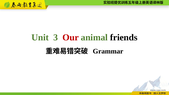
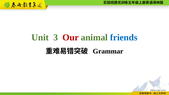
friends colour: black -> blue
